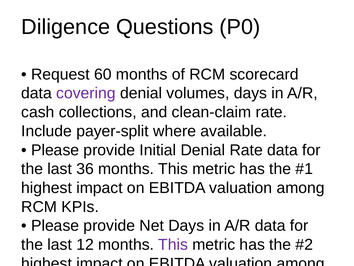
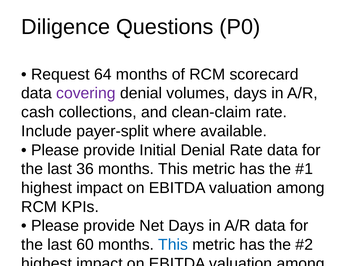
60: 60 -> 64
12: 12 -> 60
This at (173, 244) colour: purple -> blue
